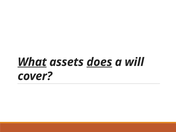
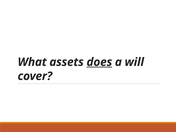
What underline: present -> none
